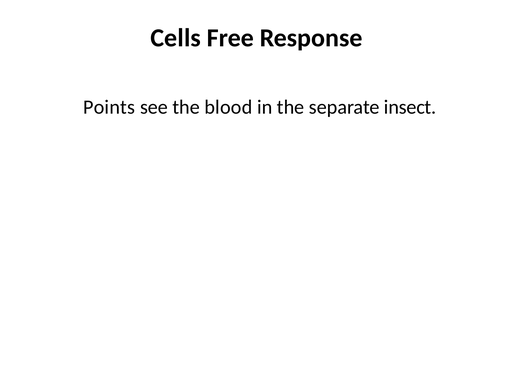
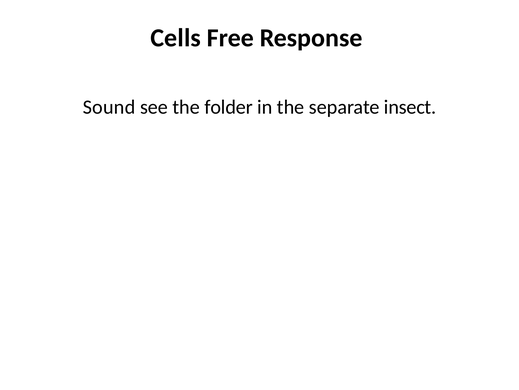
Points: Points -> Sound
blood: blood -> folder
